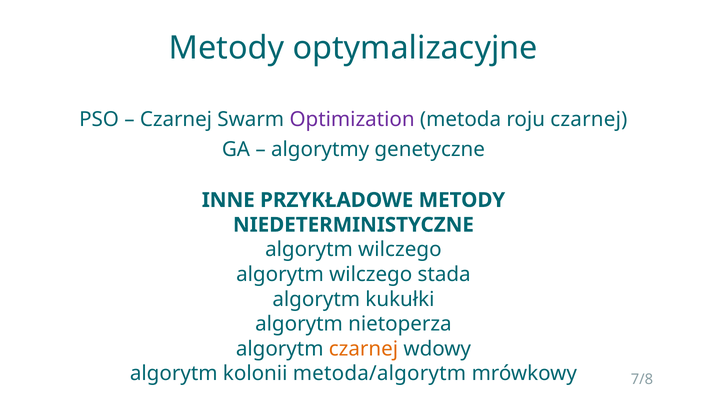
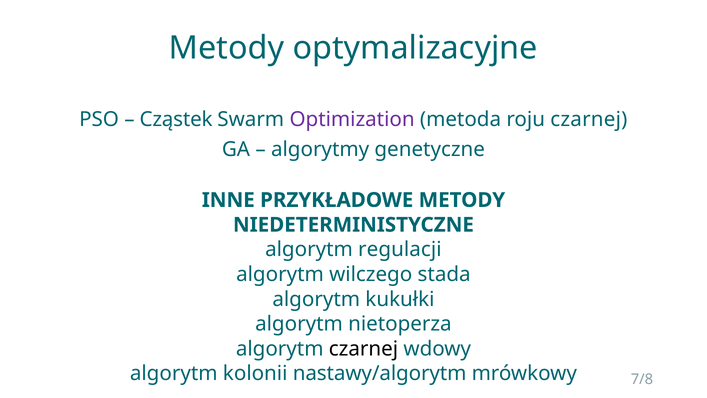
Czarnej at (176, 119): Czarnej -> Cząstek
wilczego at (400, 249): wilczego -> regulacji
czarnej at (363, 348) colour: orange -> black
metoda/algorytm: metoda/algorytm -> nastawy/algorytm
